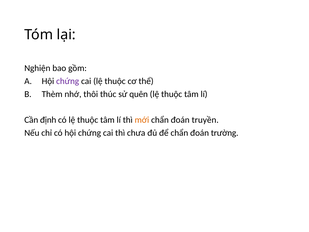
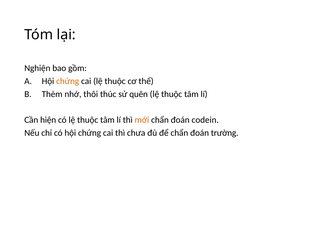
chứng at (68, 81) colour: purple -> orange
định: định -> hiện
truyền: truyền -> codein
